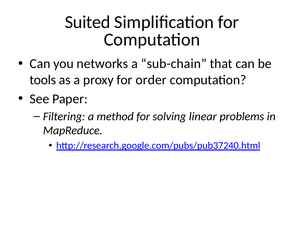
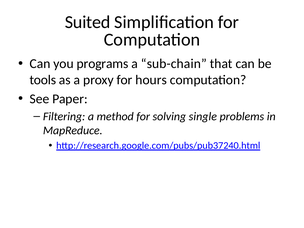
networks: networks -> programs
order: order -> hours
linear: linear -> single
